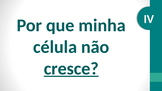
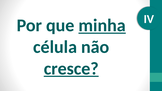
minha underline: none -> present
